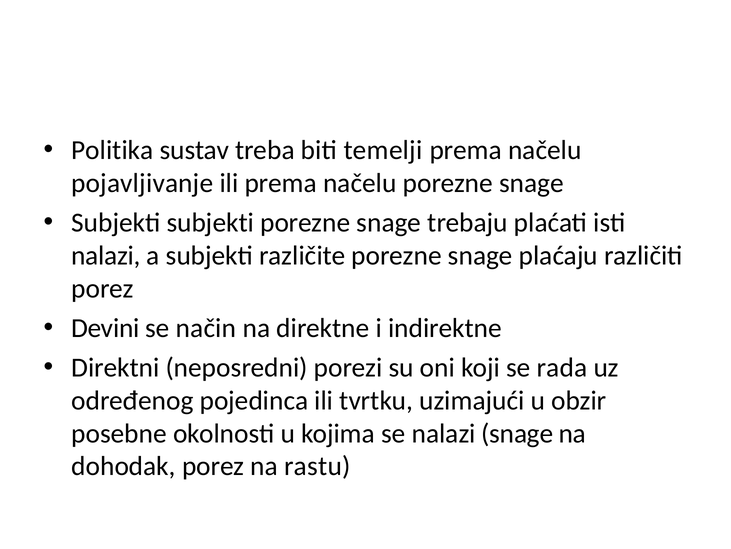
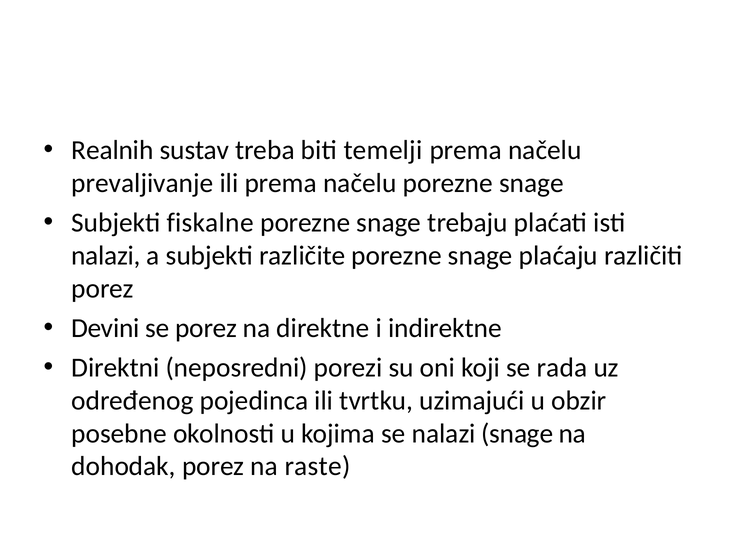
Politika: Politika -> Realnih
pojavljivanje: pojavljivanje -> prevaljivanje
Subjekti subjekti: subjekti -> fiskalne
se način: način -> porez
rastu: rastu -> raste
